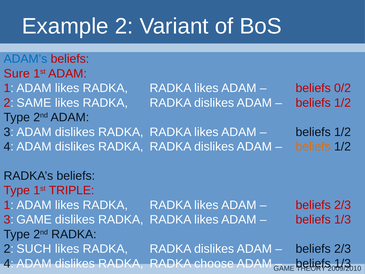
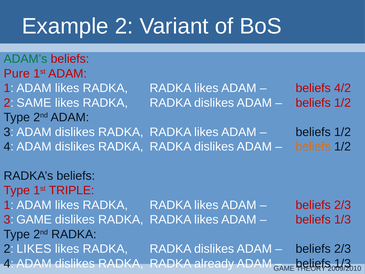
ADAM’s colour: blue -> green
Sure: Sure -> Pure
0/2: 0/2 -> 4/2
2 SUCH: SUCH -> LIKES
choose: choose -> already
